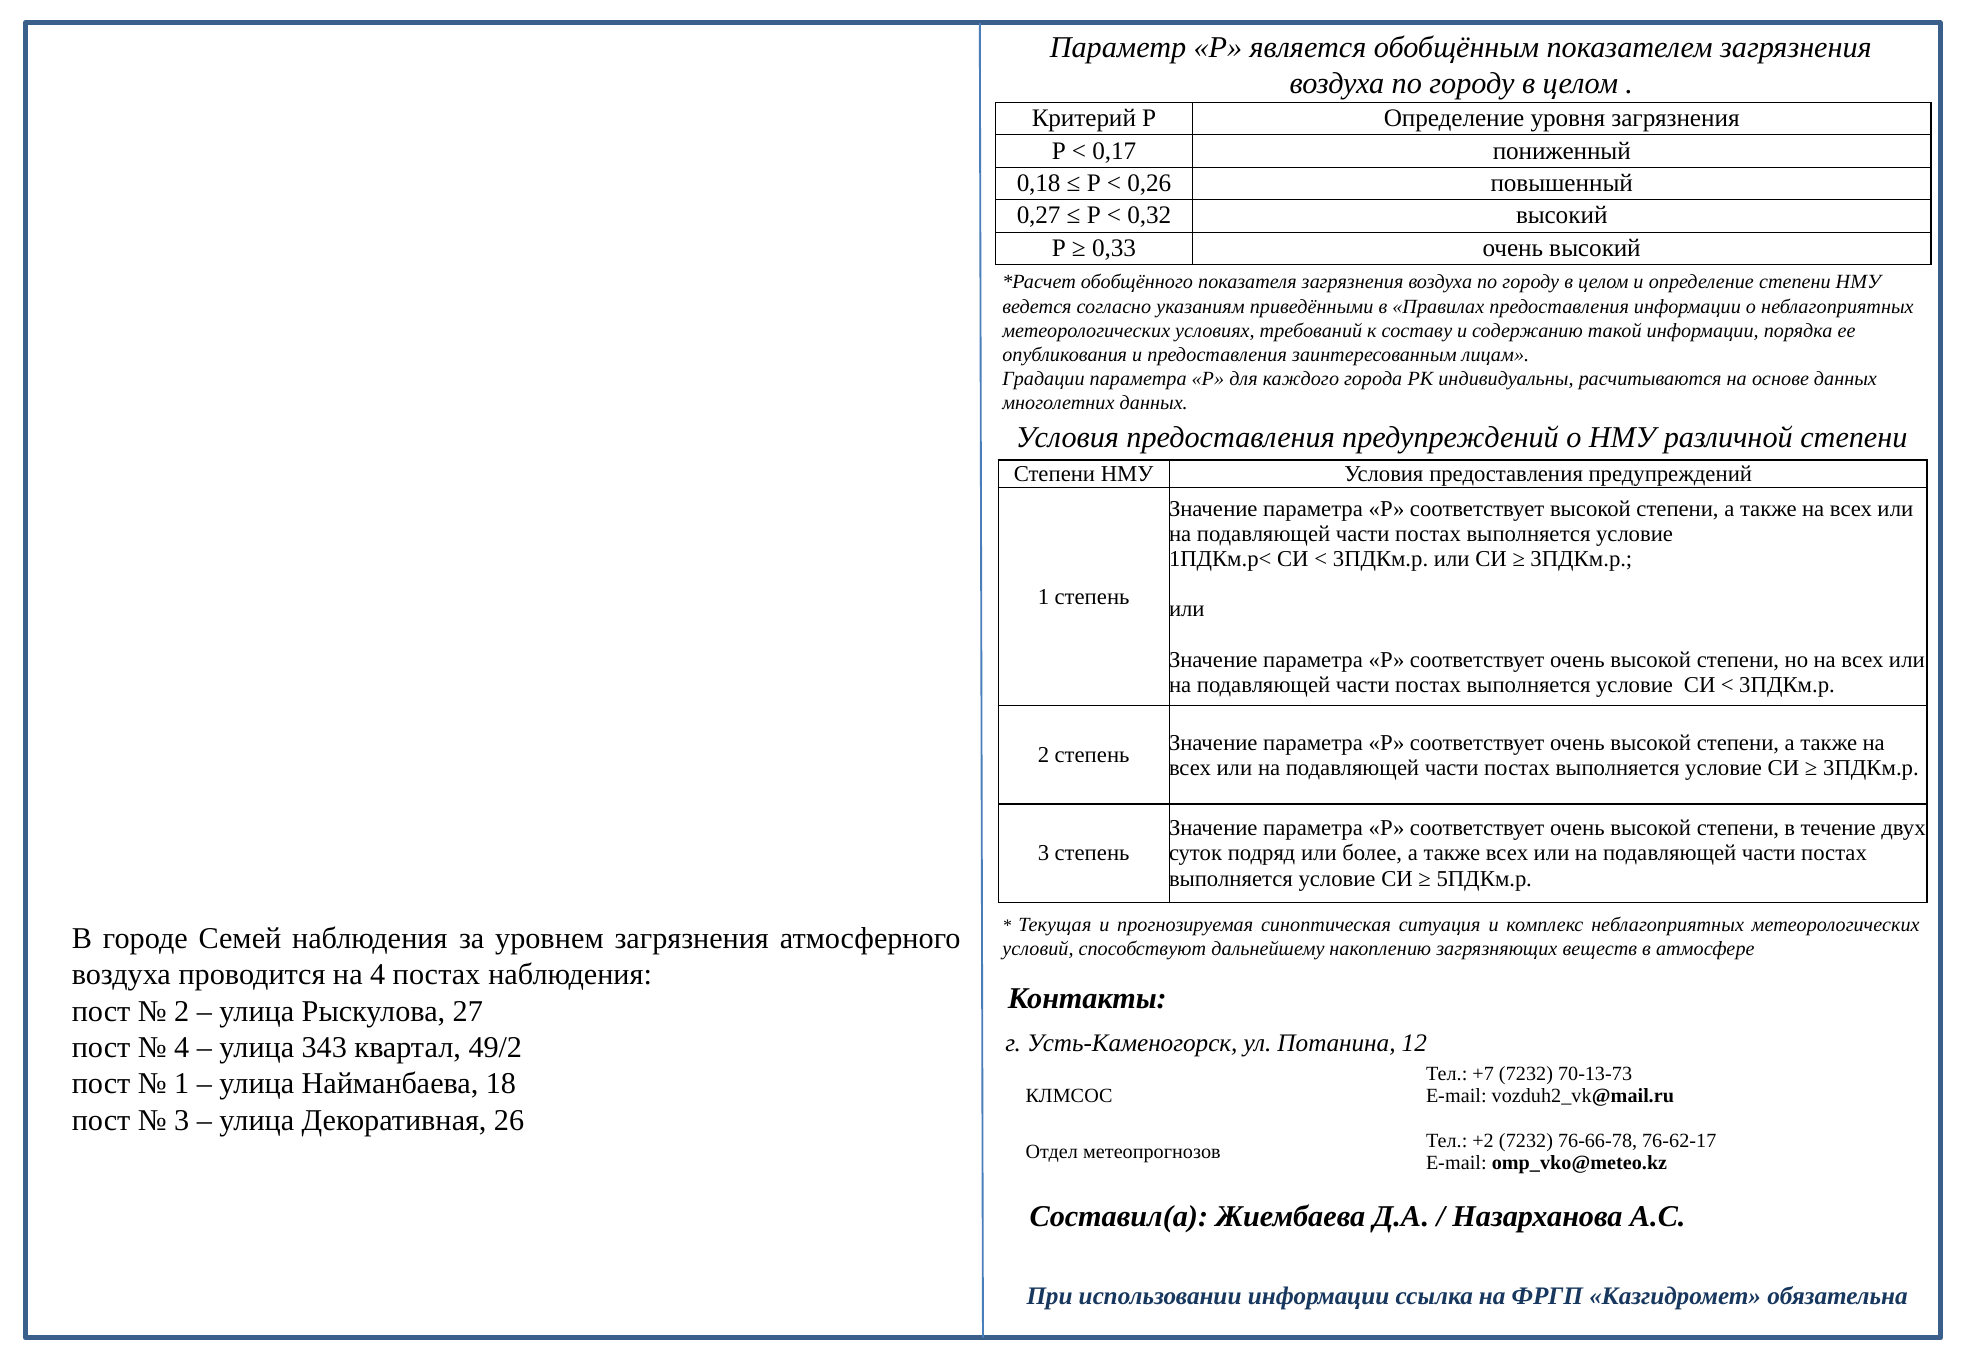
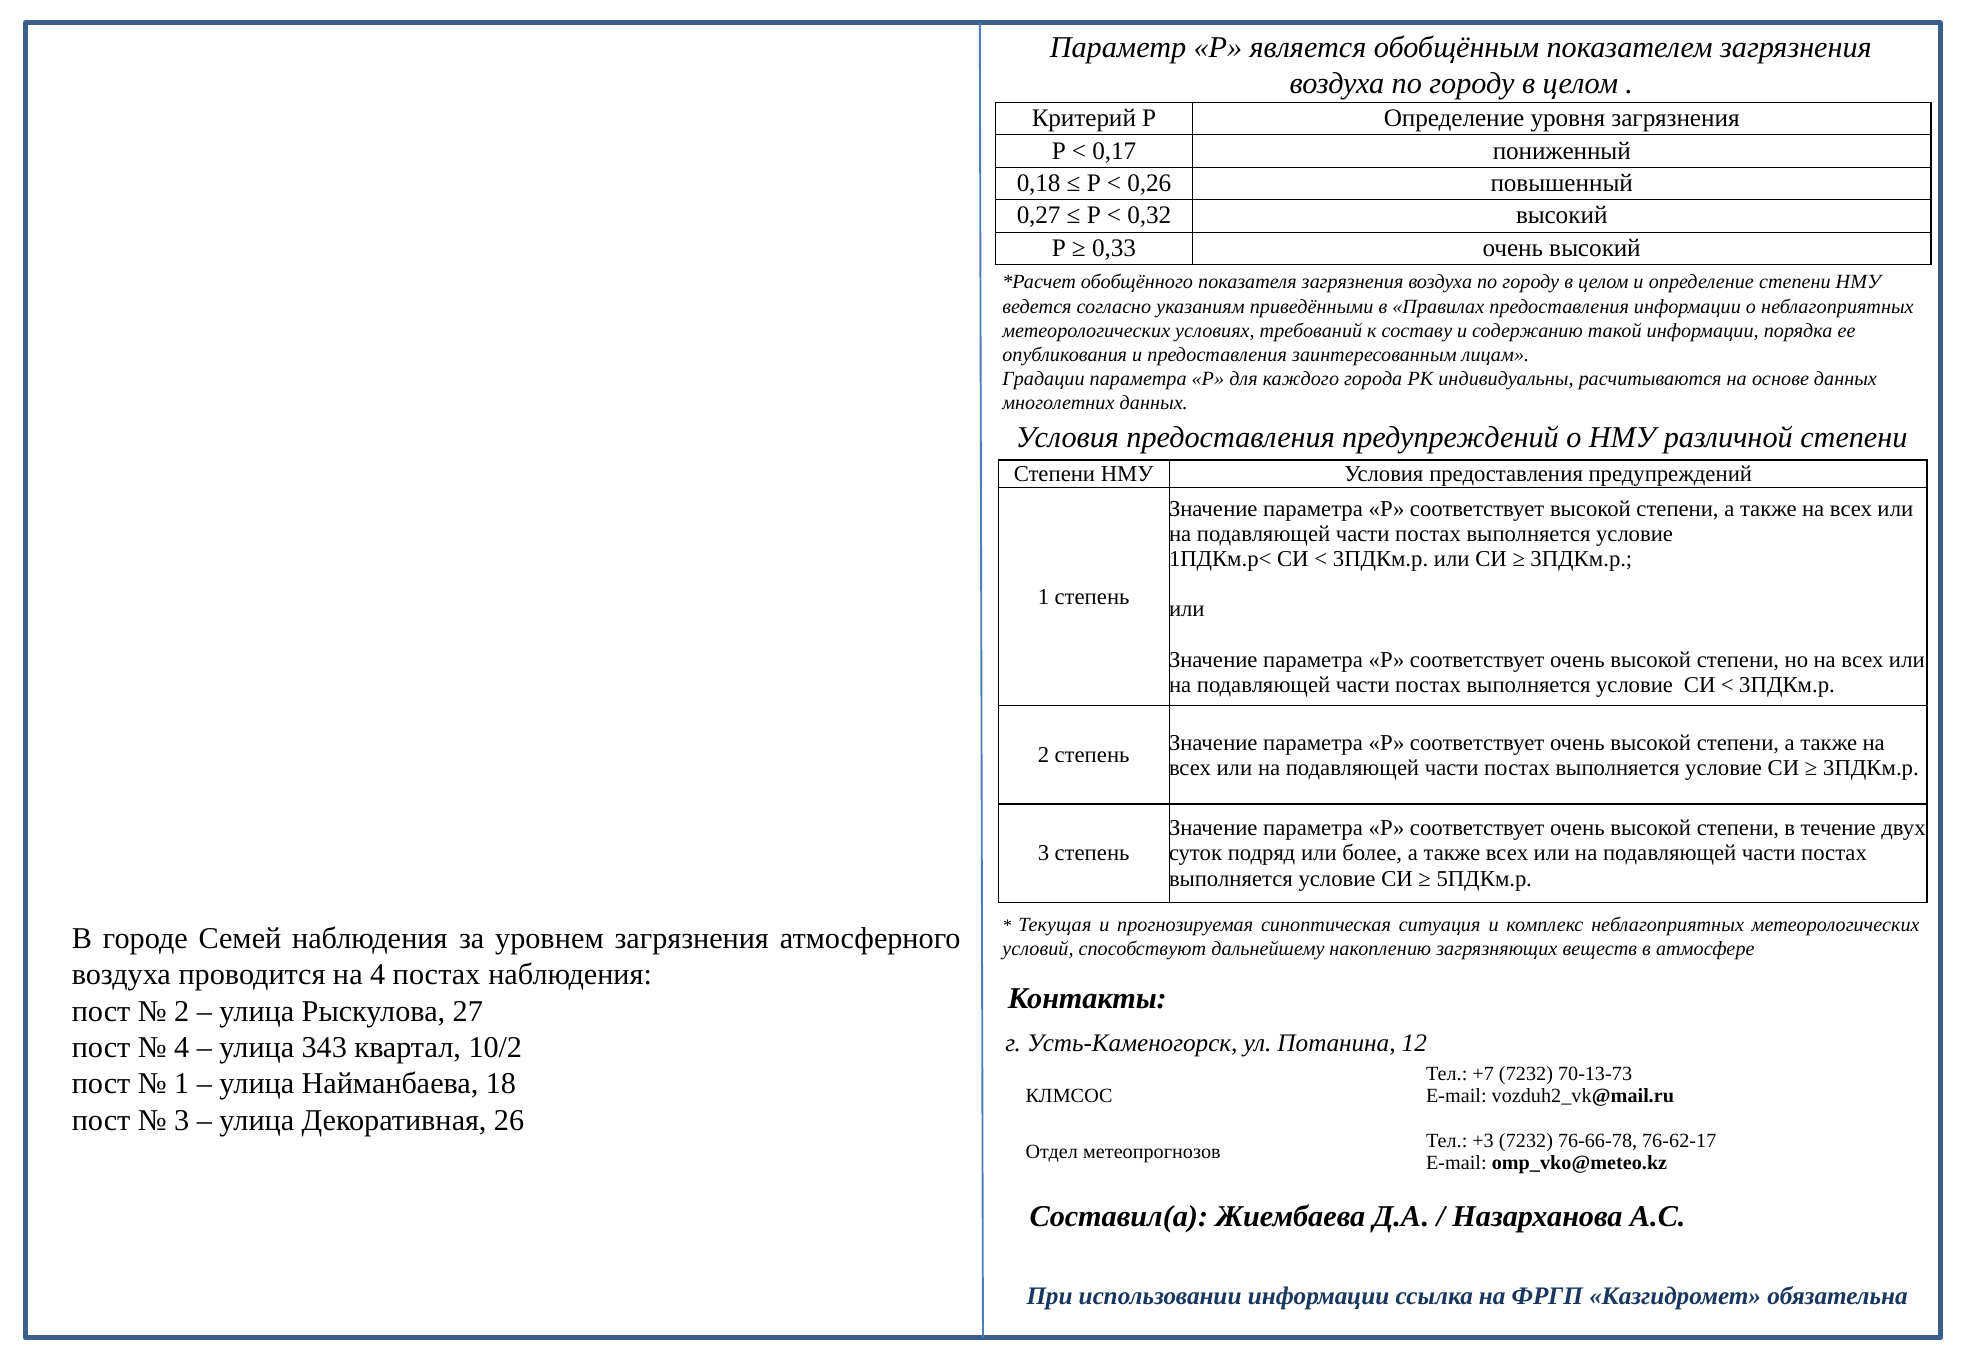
49/2: 49/2 -> 10/2
+2: +2 -> +3
